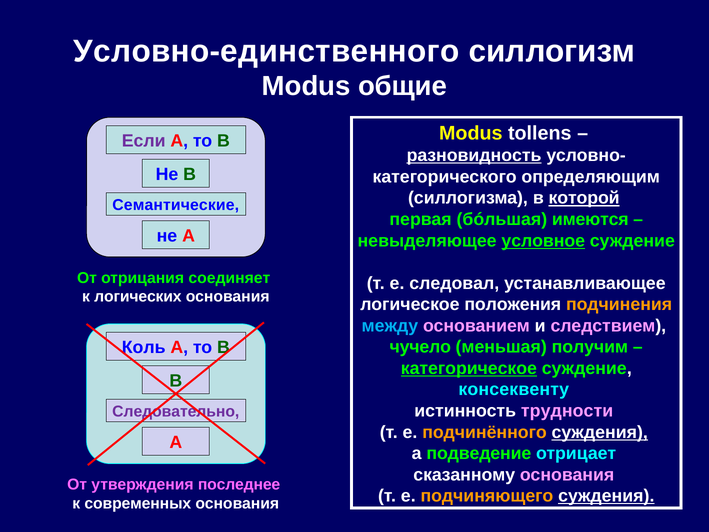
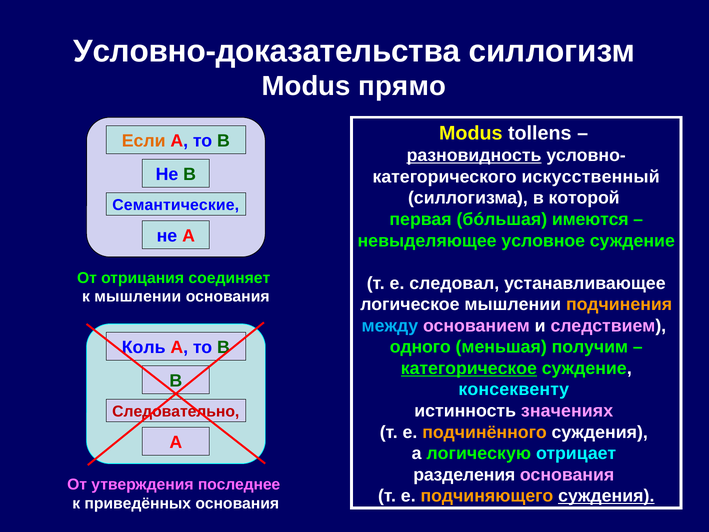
Условно-единственного: Условно-единственного -> Условно-доказательства
общие: общие -> прямо
Если colour: purple -> orange
определяющим: определяющим -> искусственный
которой underline: present -> none
условное underline: present -> none
к логических: логических -> мышлении
логическое положения: положения -> мышлении
чучело: чучело -> одного
трудности: трудности -> значениях
Следовательно colour: purple -> red
суждения at (600, 432) underline: present -> none
подведение: подведение -> логическую
сказанному: сказанному -> разделения
современных: современных -> приведённых
